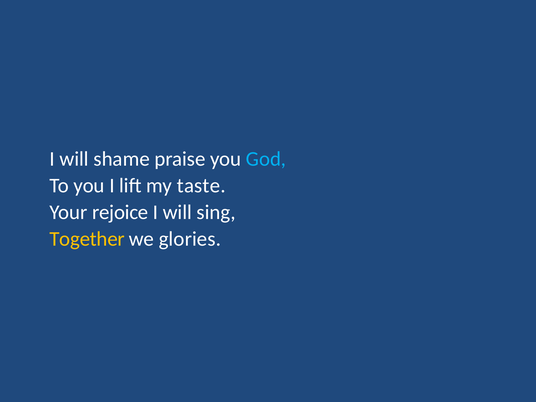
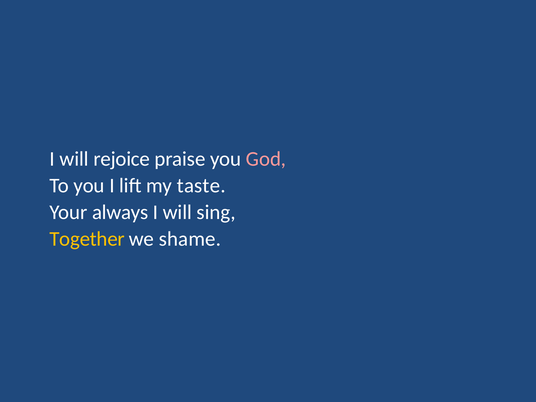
shame: shame -> rejoice
God colour: light blue -> pink
rejoice: rejoice -> always
glories: glories -> shame
